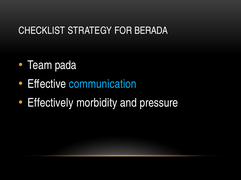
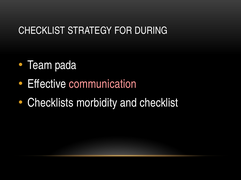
BERADA: BERADA -> DURING
communication colour: light blue -> pink
Effectively: Effectively -> Checklists
and pressure: pressure -> checklist
